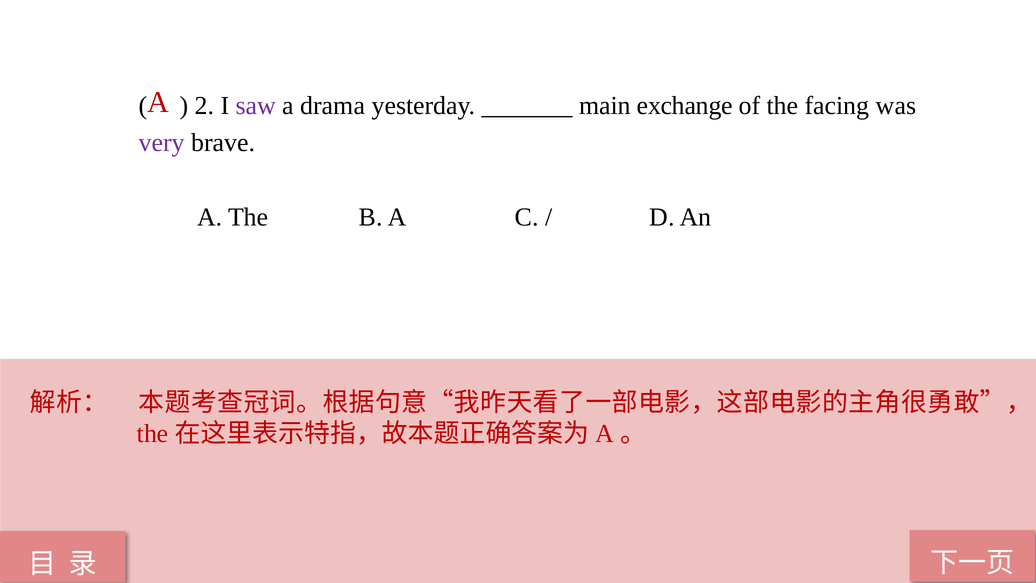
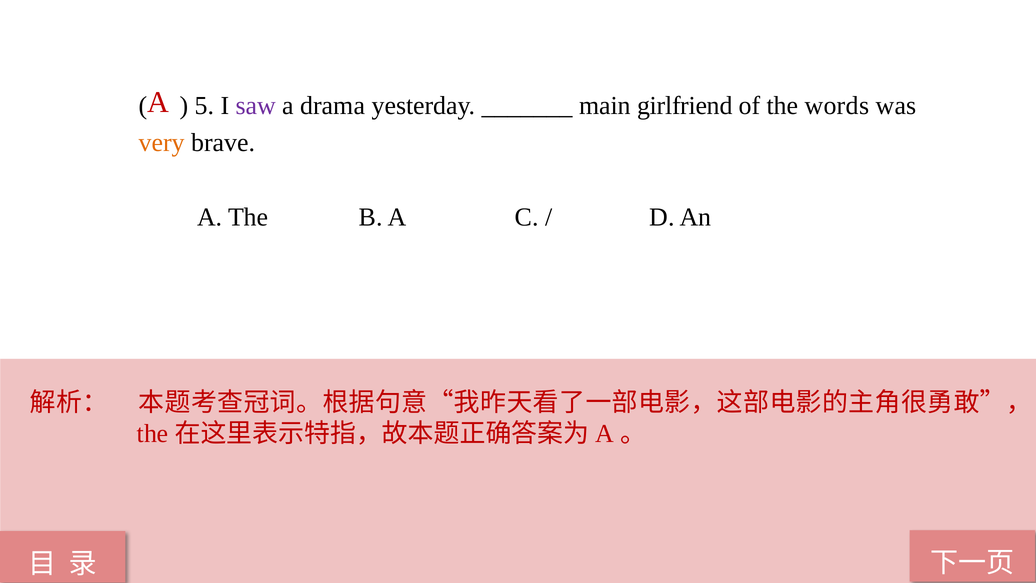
2: 2 -> 5
exchange: exchange -> girlfriend
facing: facing -> words
very colour: purple -> orange
